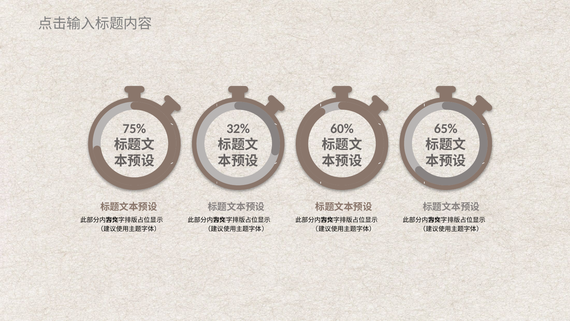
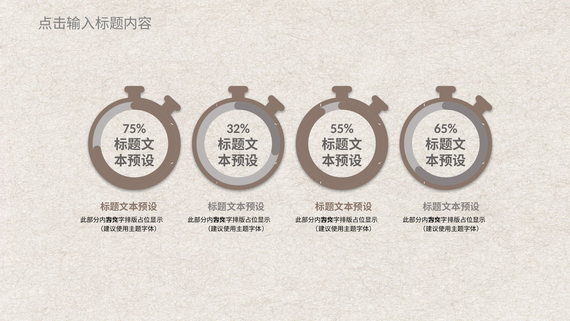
60%: 60% -> 55%
